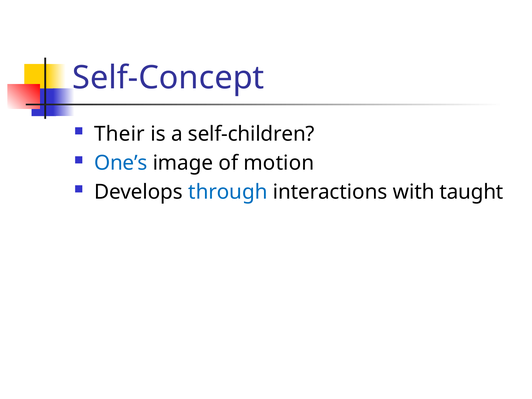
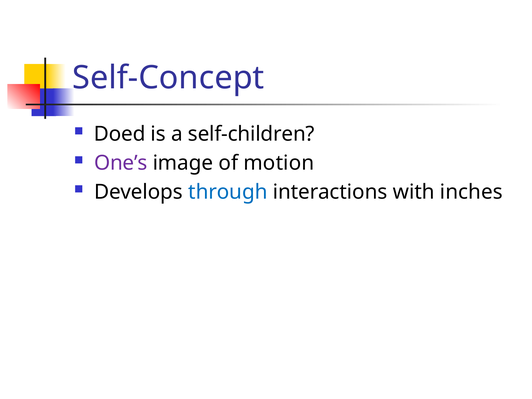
Their: Their -> Doed
One’s colour: blue -> purple
taught: taught -> inches
